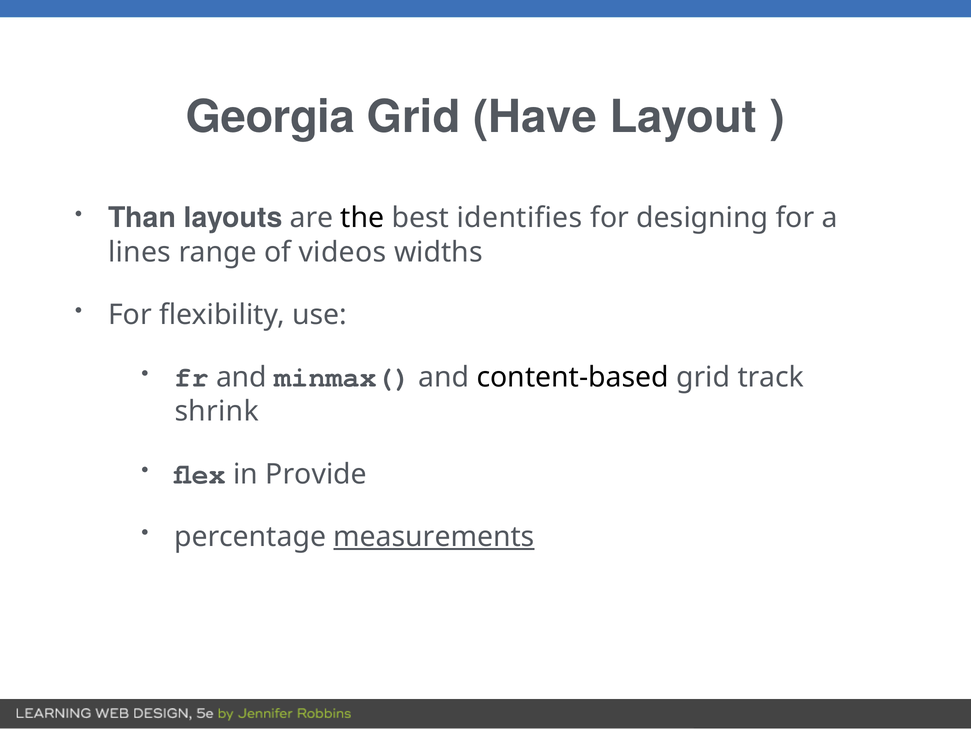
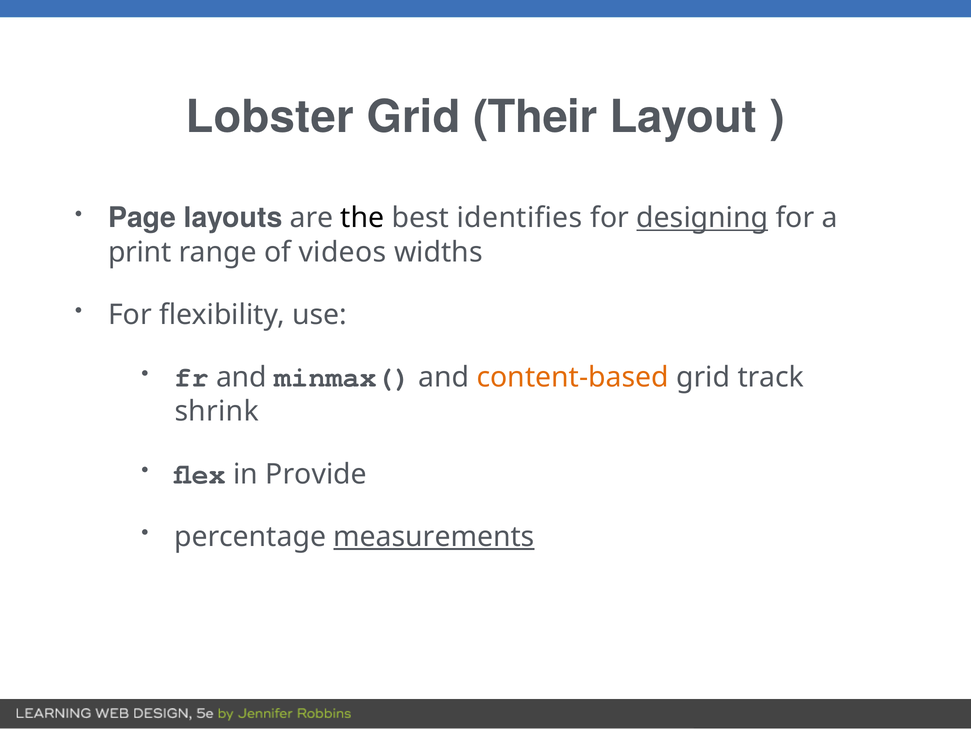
Georgia: Georgia -> Lobster
Have: Have -> Their
Than: Than -> Page
designing underline: none -> present
lines: lines -> print
content-based colour: black -> orange
